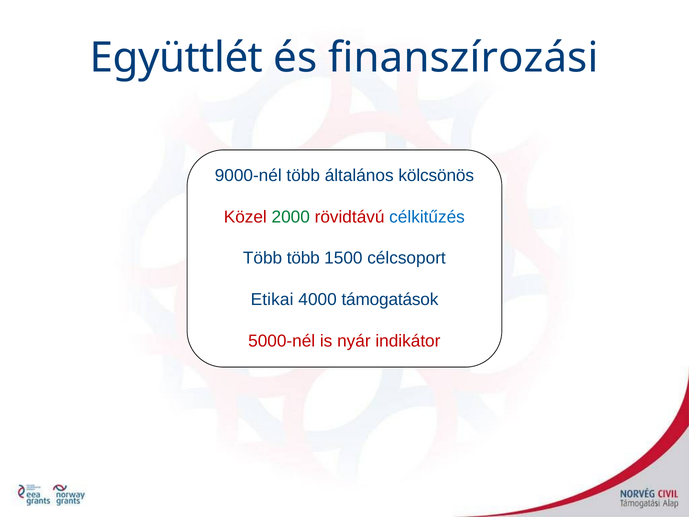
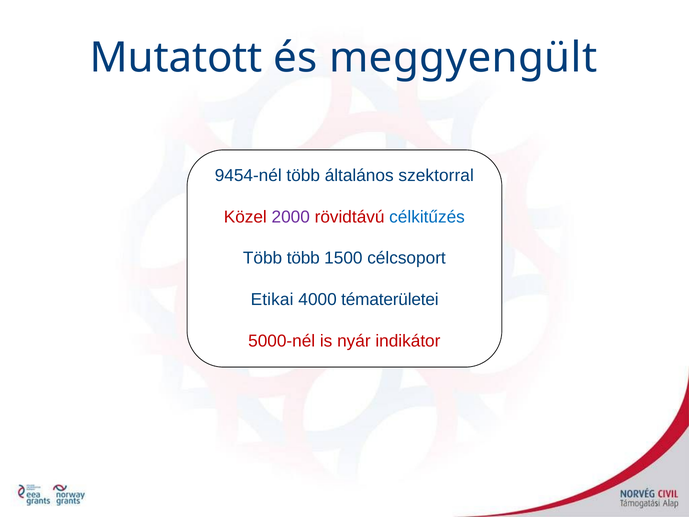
Együttlét: Együttlét -> Mutatott
finanszírozási: finanszírozási -> meggyengült
9000-nél: 9000-nél -> 9454-nél
kölcsönös: kölcsönös -> szektorral
2000 colour: green -> purple
támogatások: támogatások -> tématerületei
